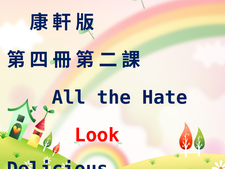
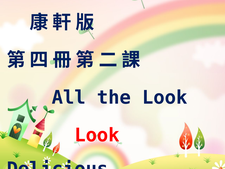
the Hate: Hate -> Look
